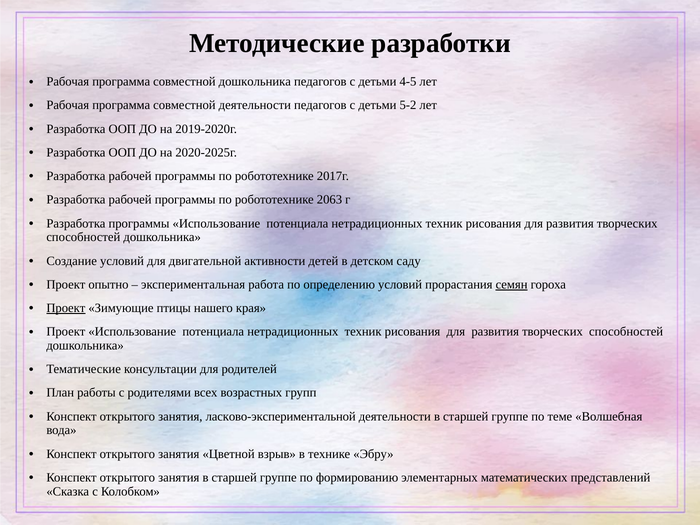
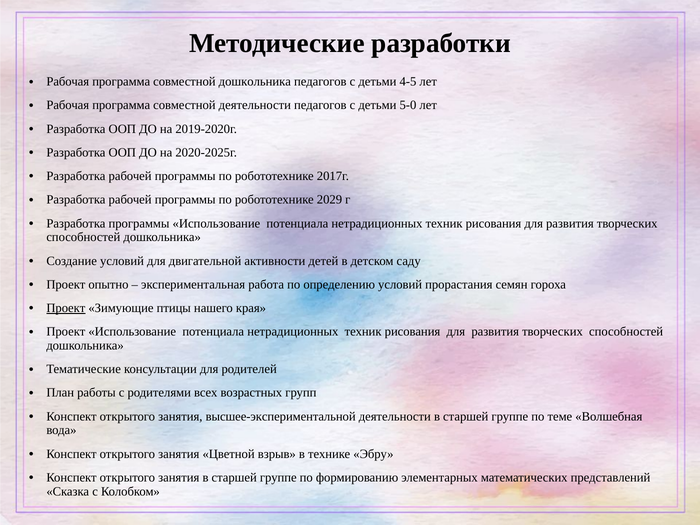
5-2: 5-2 -> 5-0
2063: 2063 -> 2029
семян underline: present -> none
ласково-экспериментальной: ласково-экспериментальной -> высшее-экспериментальной
